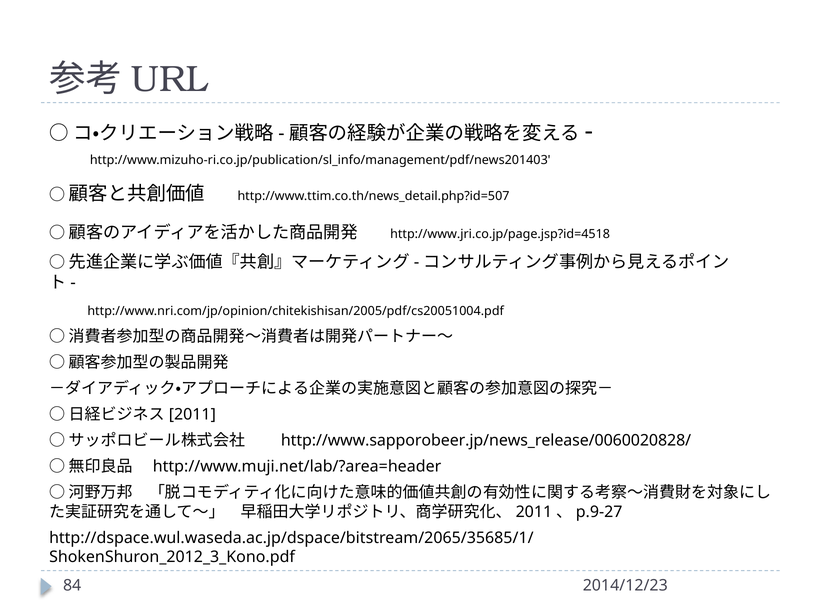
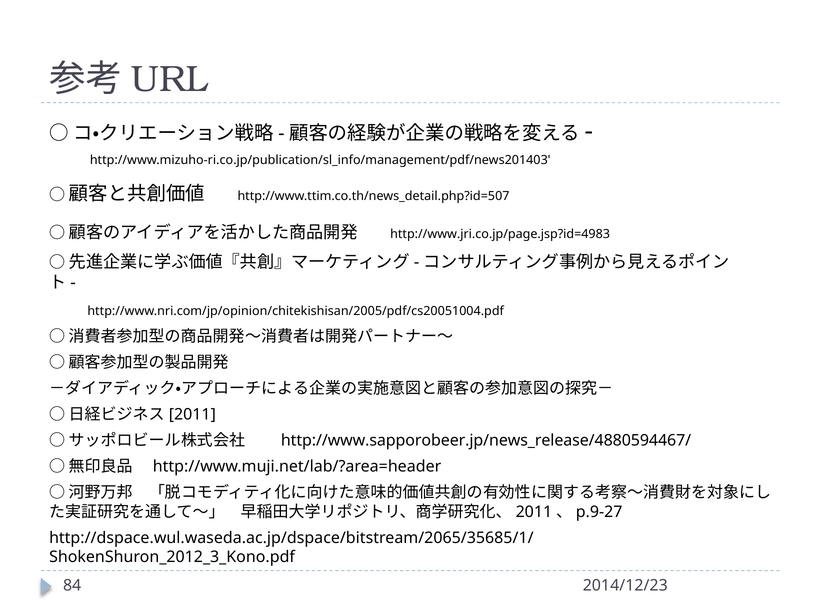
http://www.jri.co.jp/page.jsp?id=4518: http://www.jri.co.jp/page.jsp?id=4518 -> http://www.jri.co.jp/page.jsp?id=4983
http://www.sapporobeer.jp/news_release/0060020828/: http://www.sapporobeer.jp/news_release/0060020828/ -> http://www.sapporobeer.jp/news_release/4880594467/
